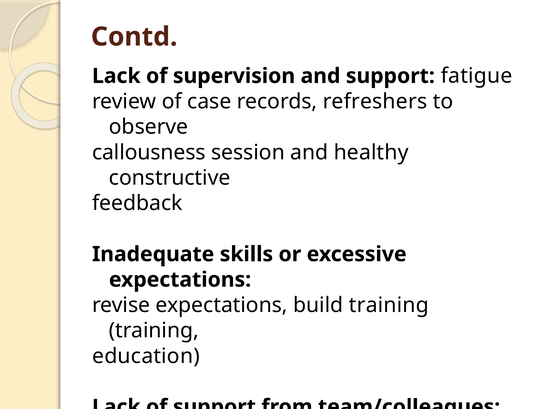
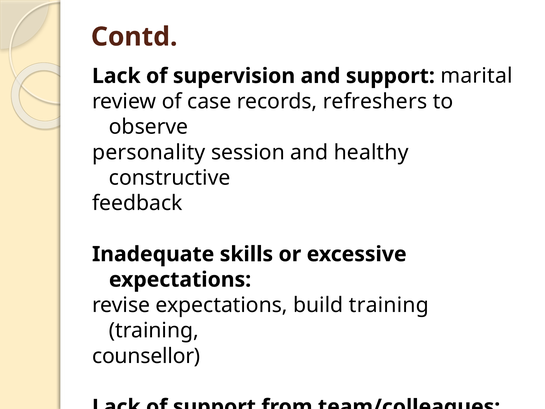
fatigue: fatigue -> marital
callousness: callousness -> personality
education: education -> counsellor
